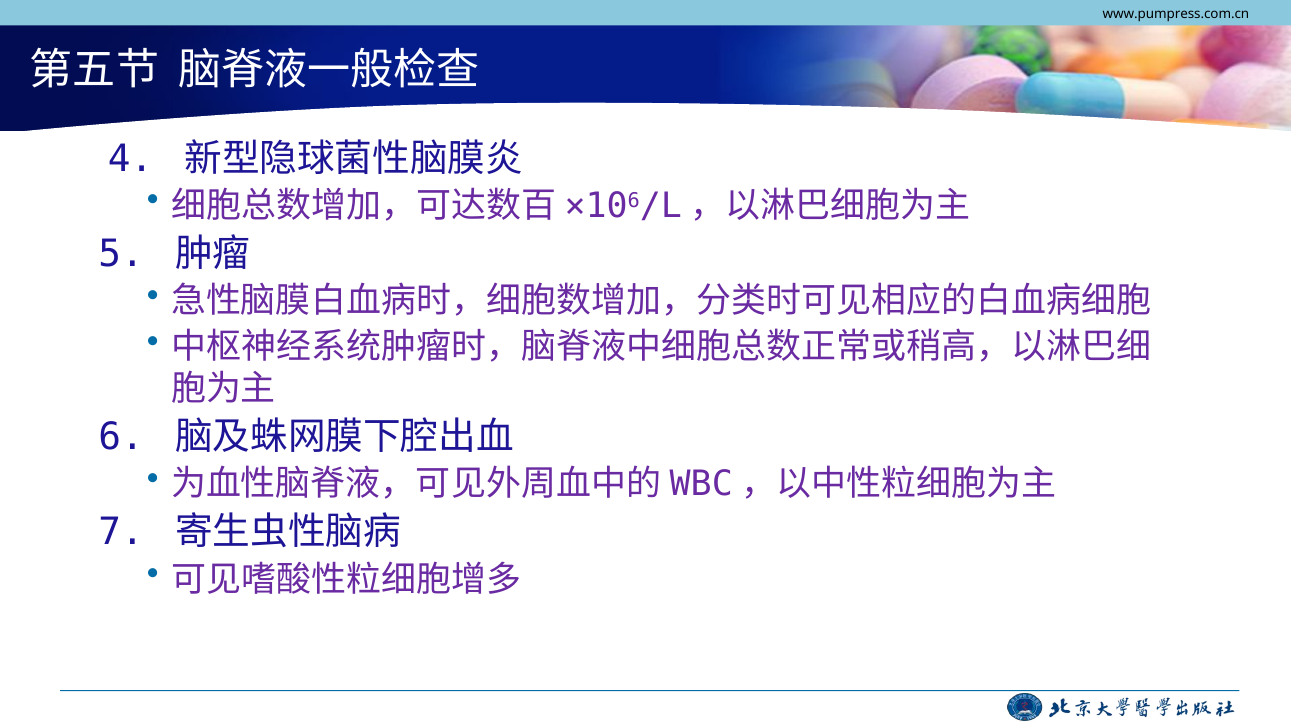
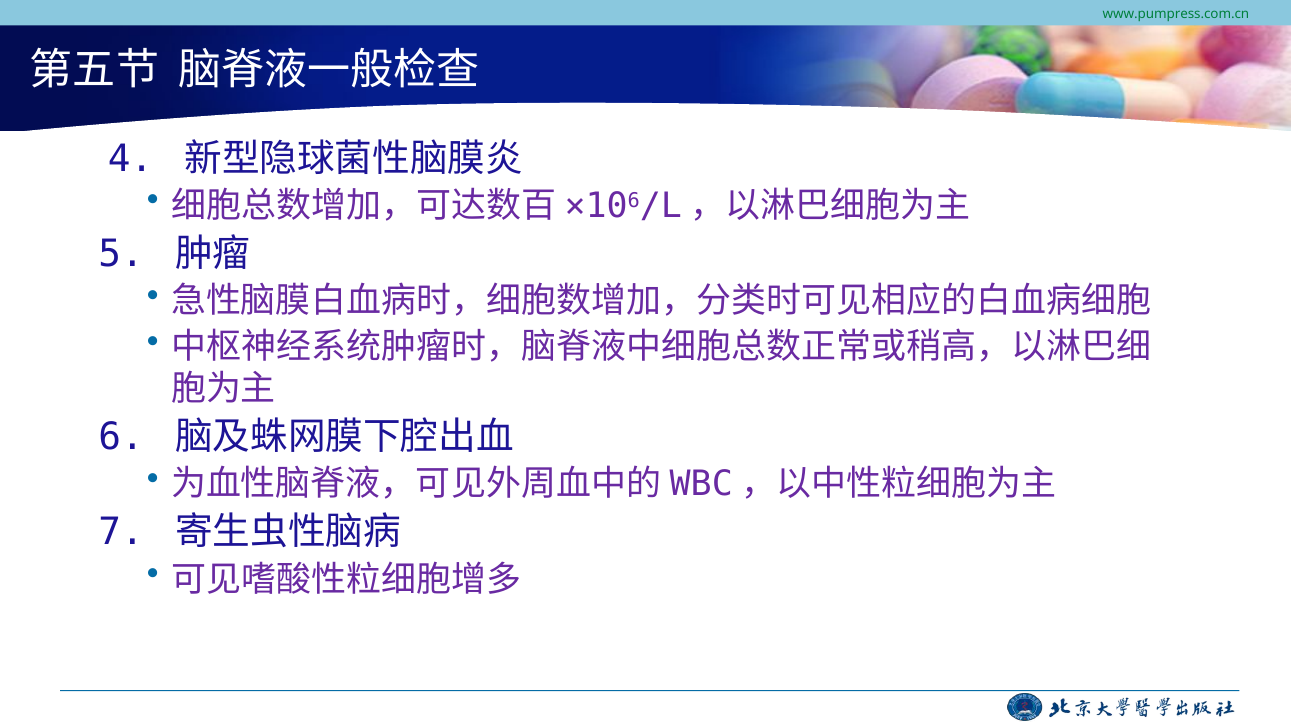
www.pumpress.com.cn colour: black -> green
